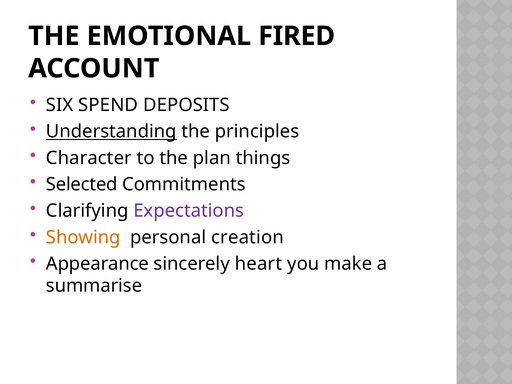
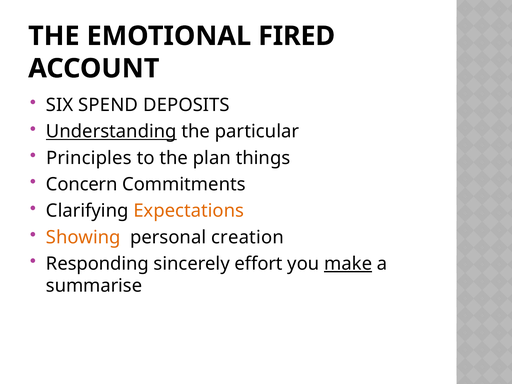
principles: principles -> particular
Character: Character -> Principles
Selected: Selected -> Concern
Expectations colour: purple -> orange
Appearance: Appearance -> Responding
heart: heart -> effort
make underline: none -> present
